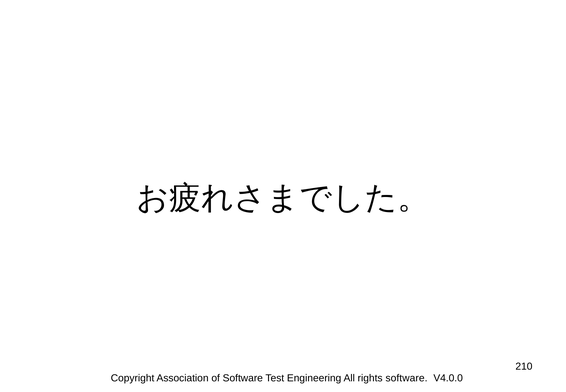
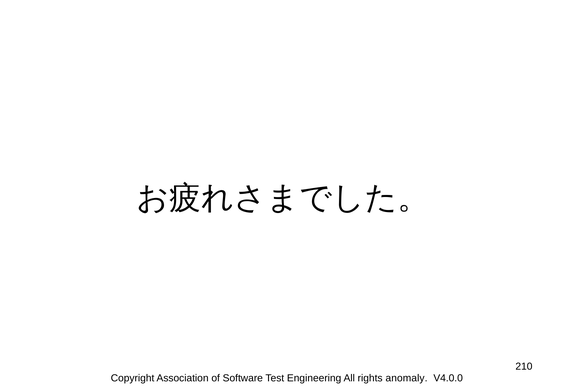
rights software: software -> anomaly
